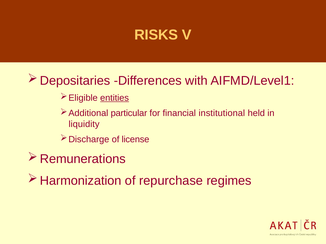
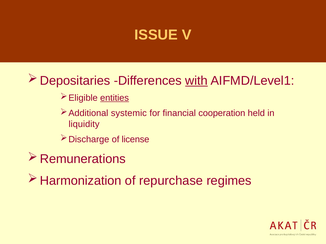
RISKS: RISKS -> ISSUE
with underline: none -> present
particular: particular -> systemic
institutional: institutional -> cooperation
